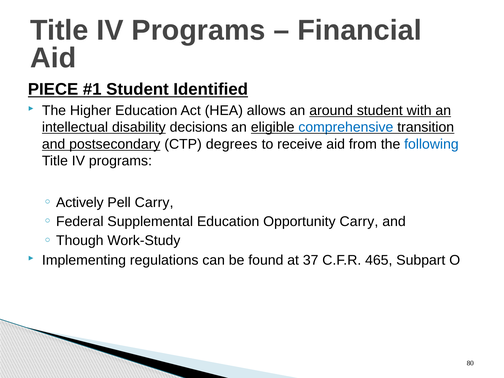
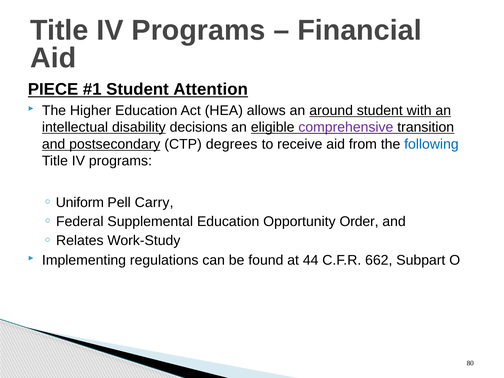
Identified: Identified -> Attention
comprehensive colour: blue -> purple
Actively: Actively -> Uniform
Opportunity Carry: Carry -> Order
Though: Though -> Relates
37: 37 -> 44
465: 465 -> 662
